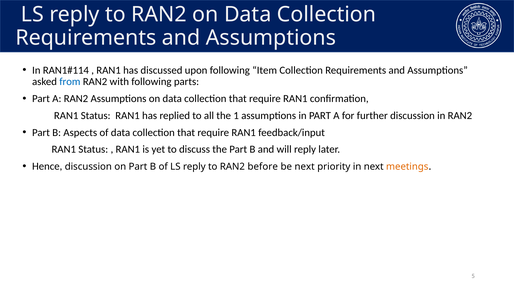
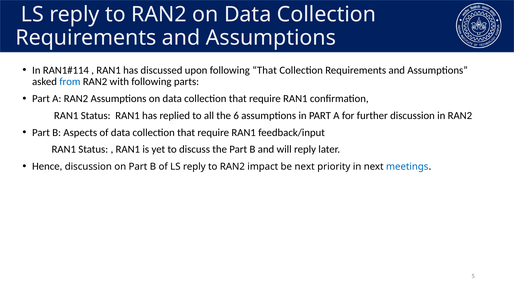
following Item: Item -> That
1: 1 -> 6
before: before -> impact
meetings colour: orange -> blue
